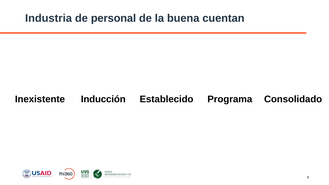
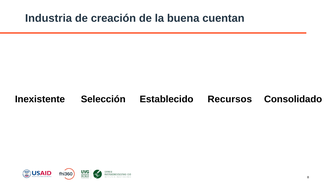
personal: personal -> creación
Inducción: Inducción -> Selección
Programa: Programa -> Recursos
